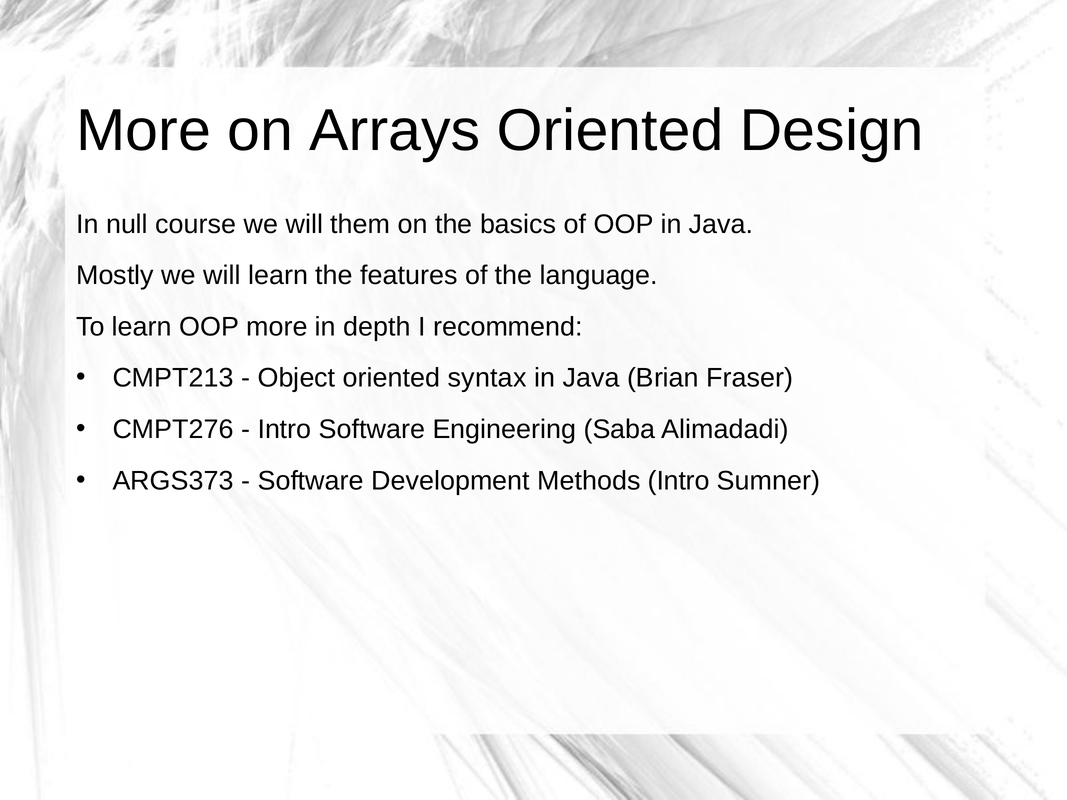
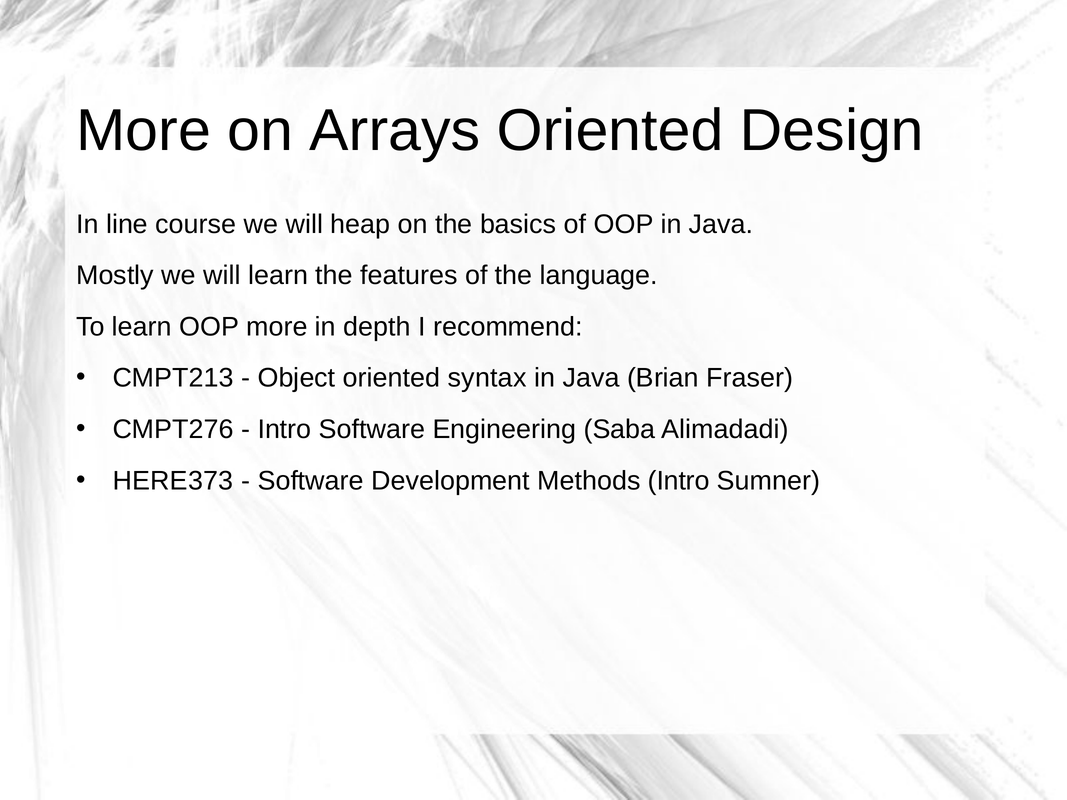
null: null -> line
them: them -> heap
ARGS373: ARGS373 -> HERE373
